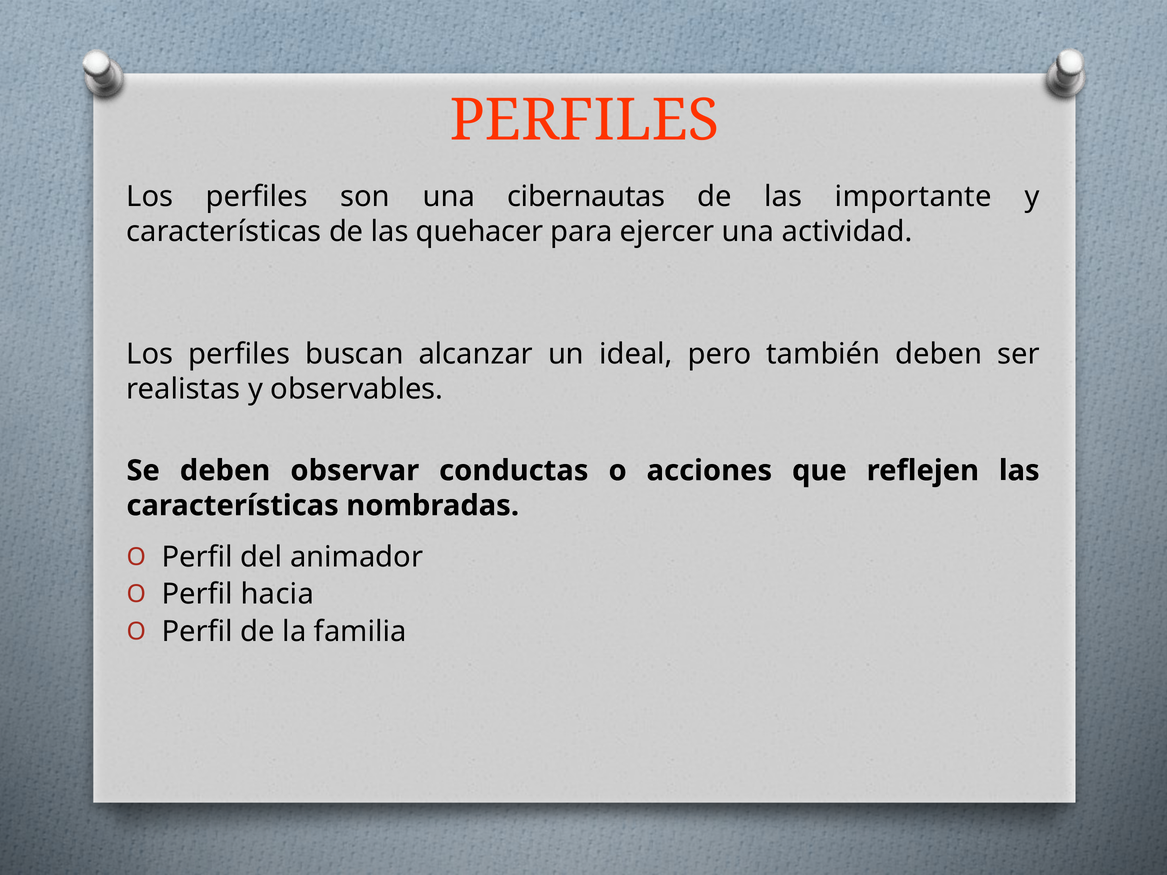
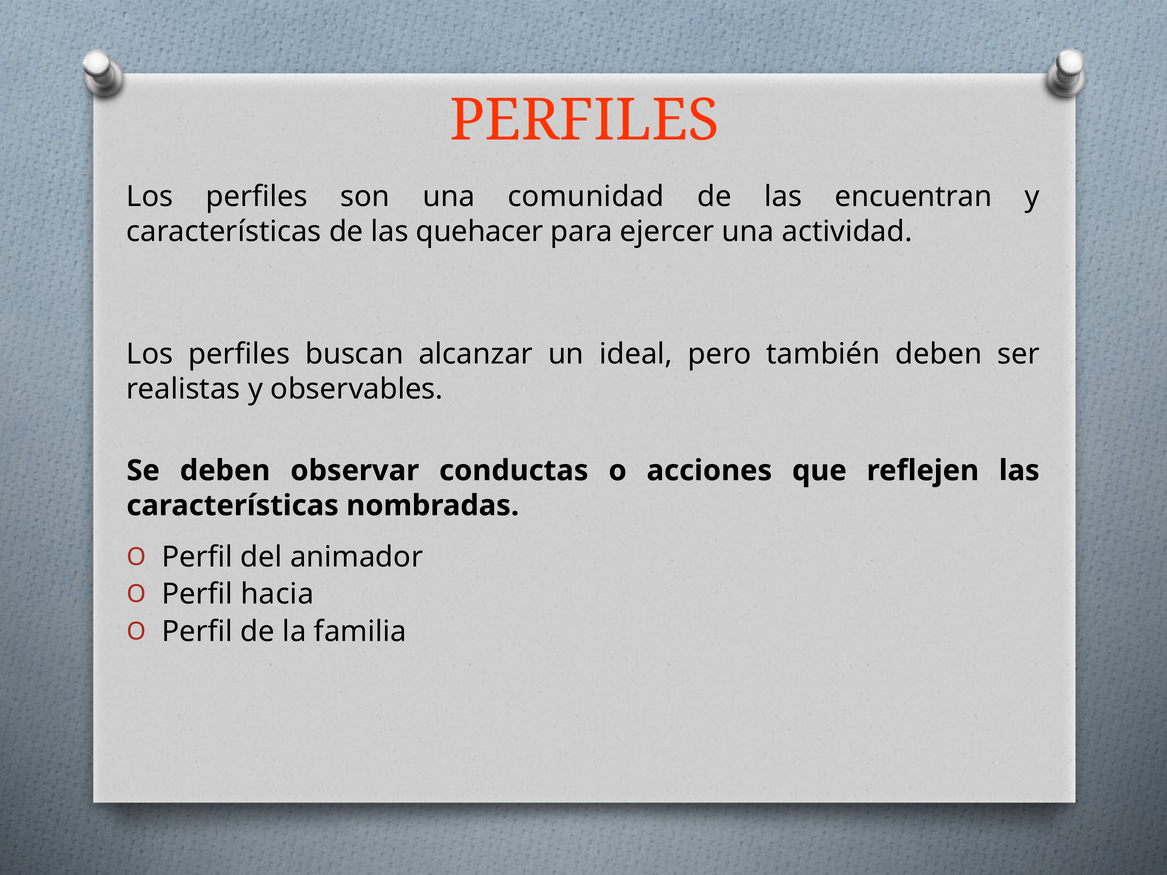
cibernautas: cibernautas -> comunidad
importante: importante -> encuentran
